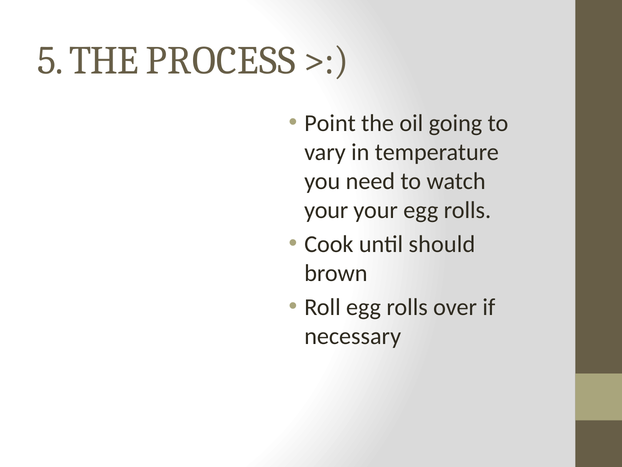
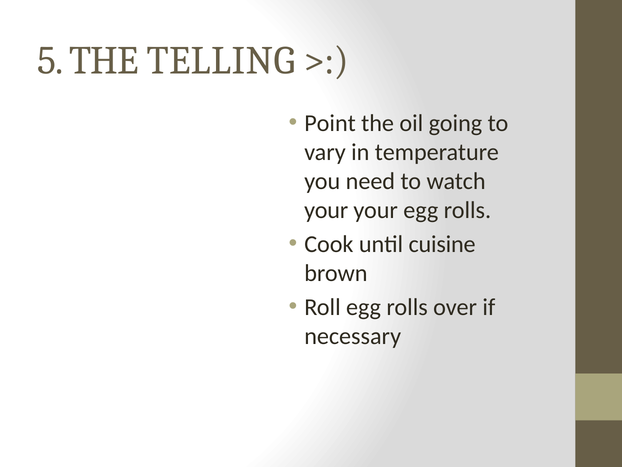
PROCESS: PROCESS -> TELLING
should: should -> cuisine
